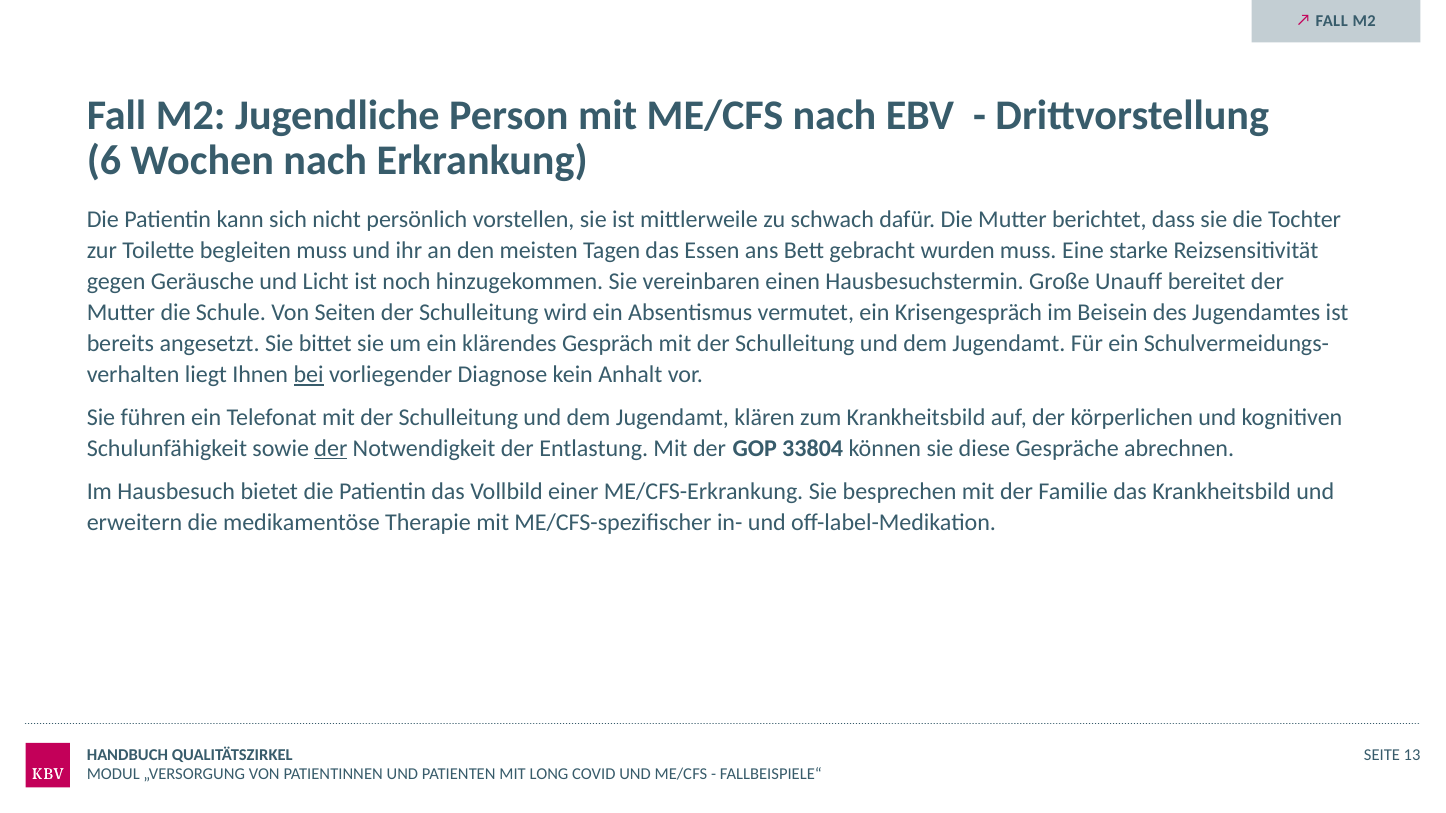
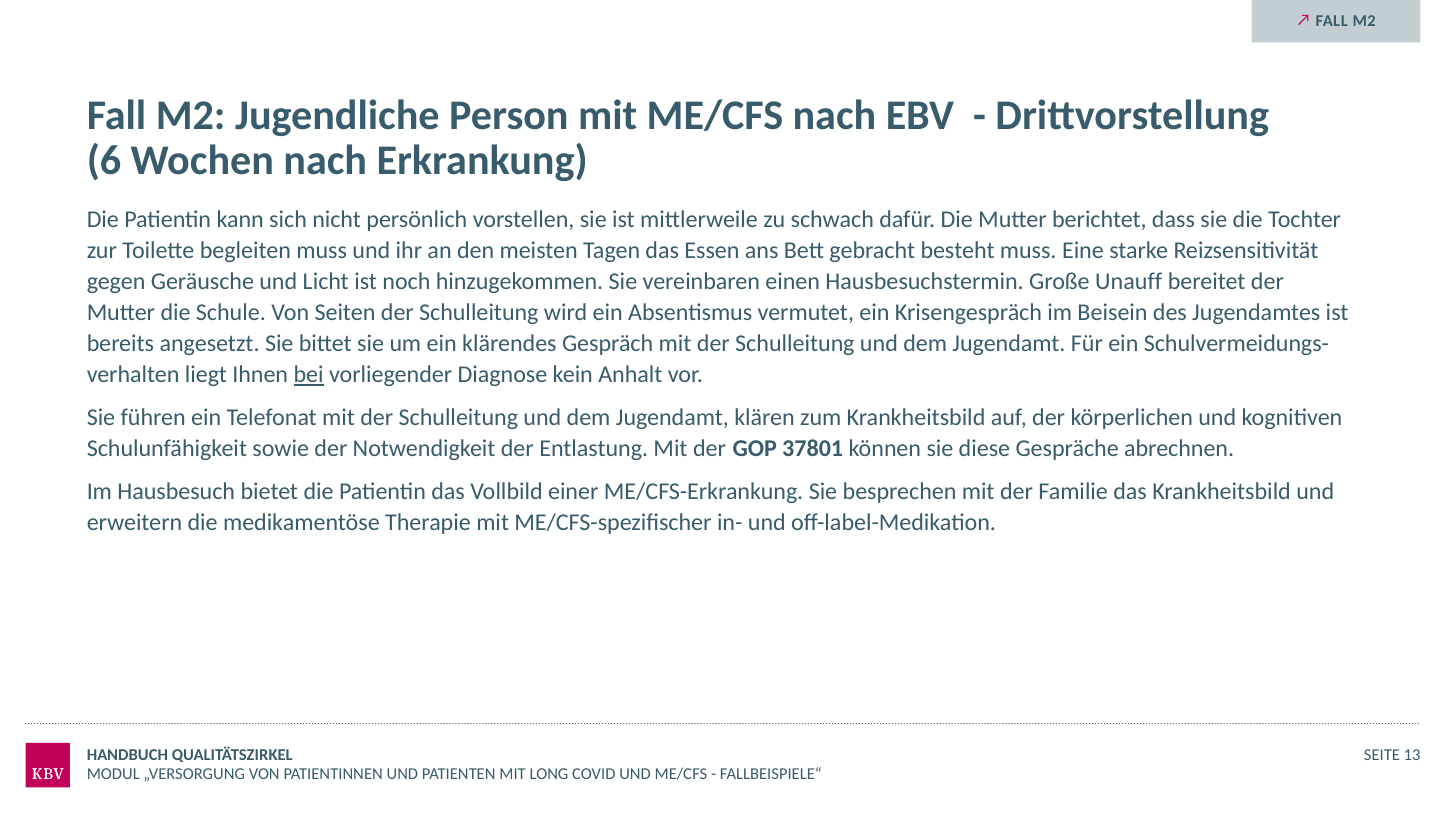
wurden: wurden -> besteht
der at (331, 449) underline: present -> none
33804: 33804 -> 37801
